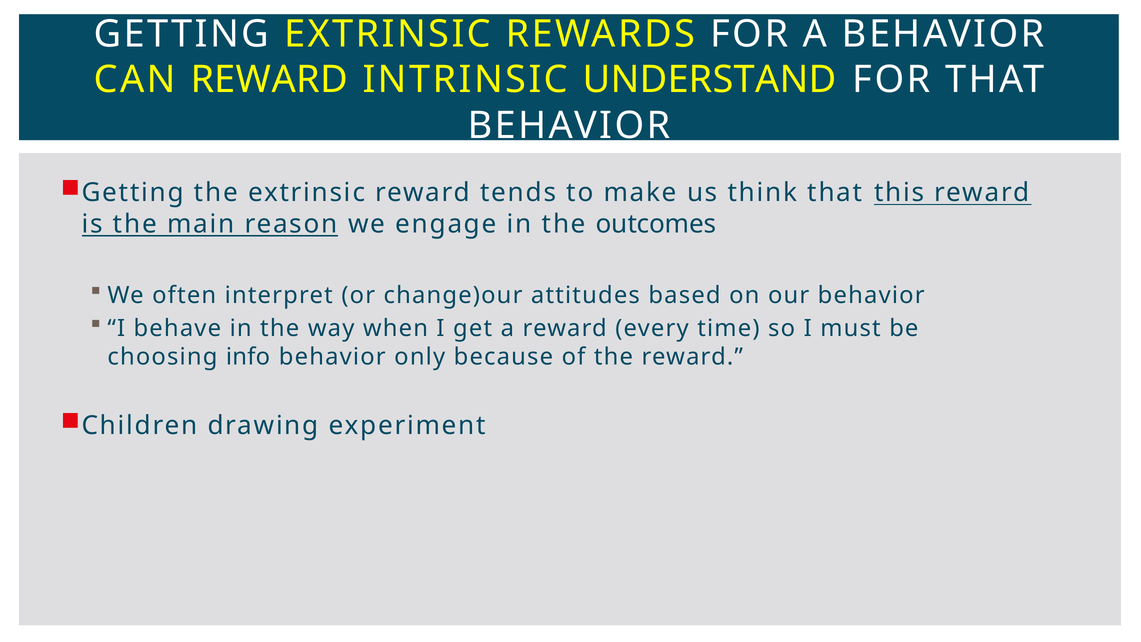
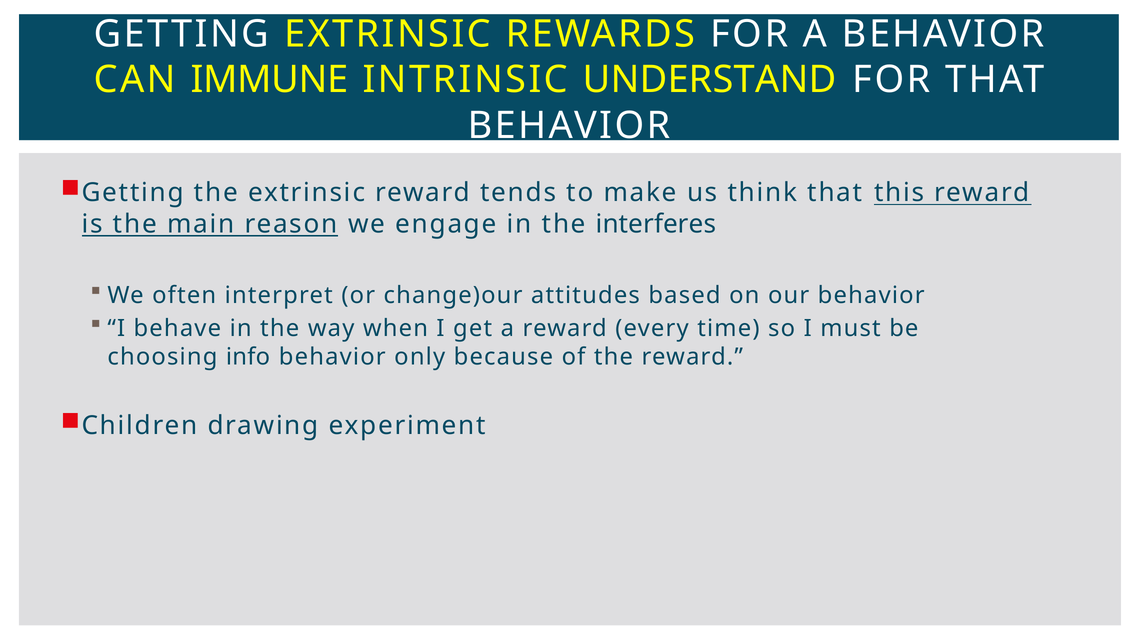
CAN REWARD: REWARD -> IMMUNE
outcomes: outcomes -> interferes
